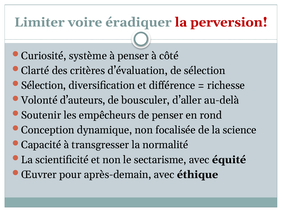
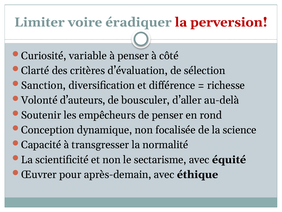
système: système -> variable
Sélection at (44, 85): Sélection -> Sanction
